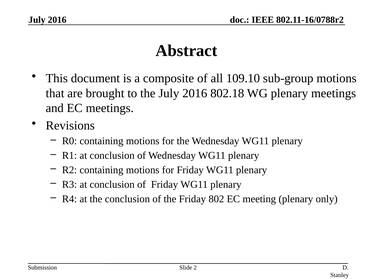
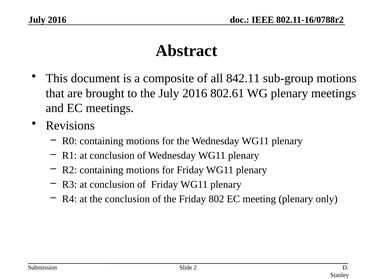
109.10: 109.10 -> 842.11
802.18: 802.18 -> 802.61
